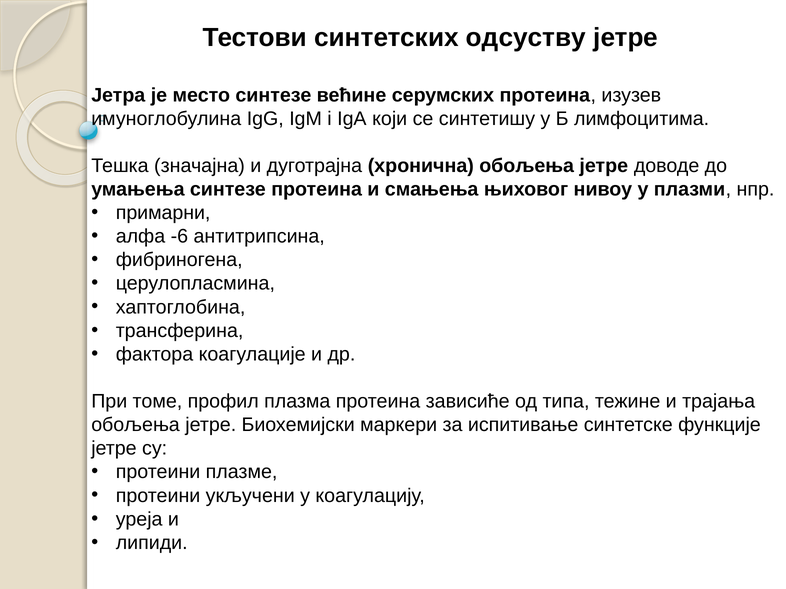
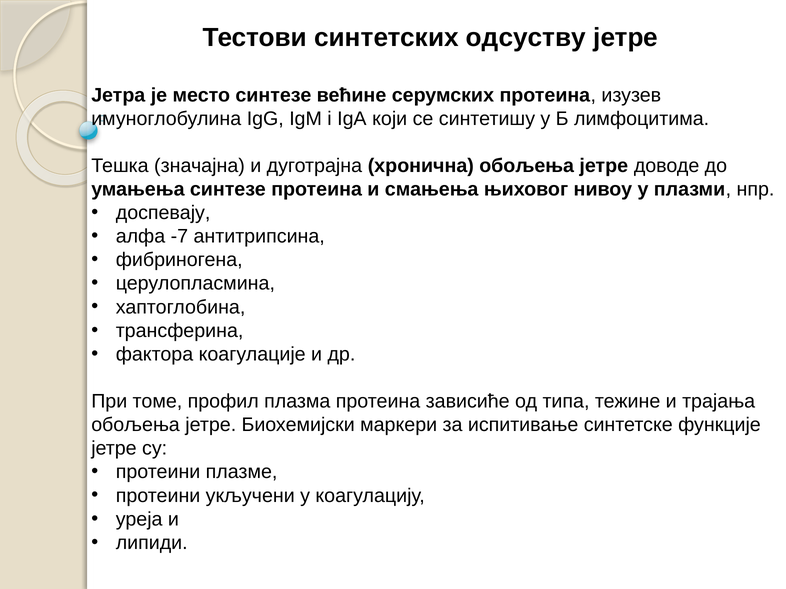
примарни: примарни -> доспевају
-6: -6 -> -7
